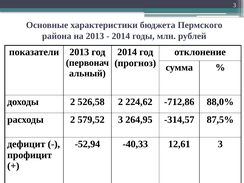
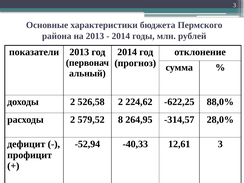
-712,86: -712,86 -> -622,25
579,52 3: 3 -> 8
87,5%: 87,5% -> 28,0%
